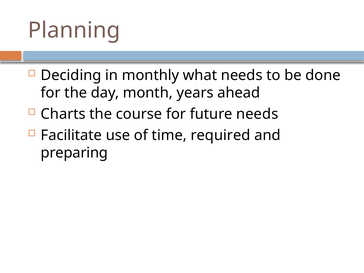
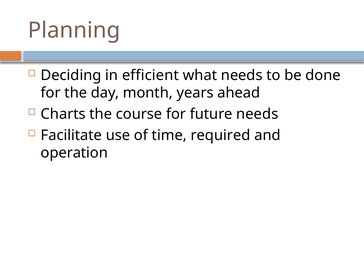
monthly: monthly -> efficient
preparing: preparing -> operation
